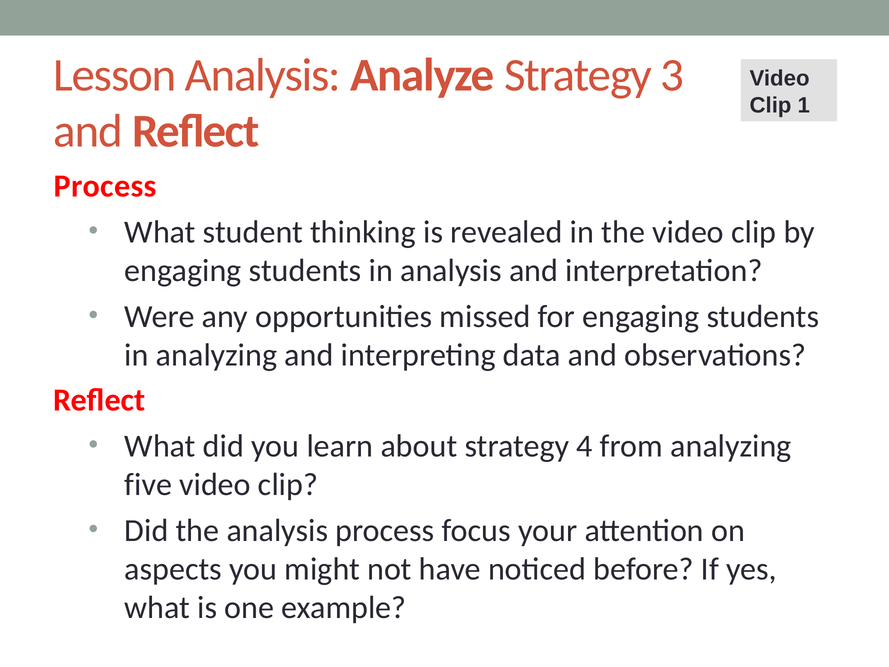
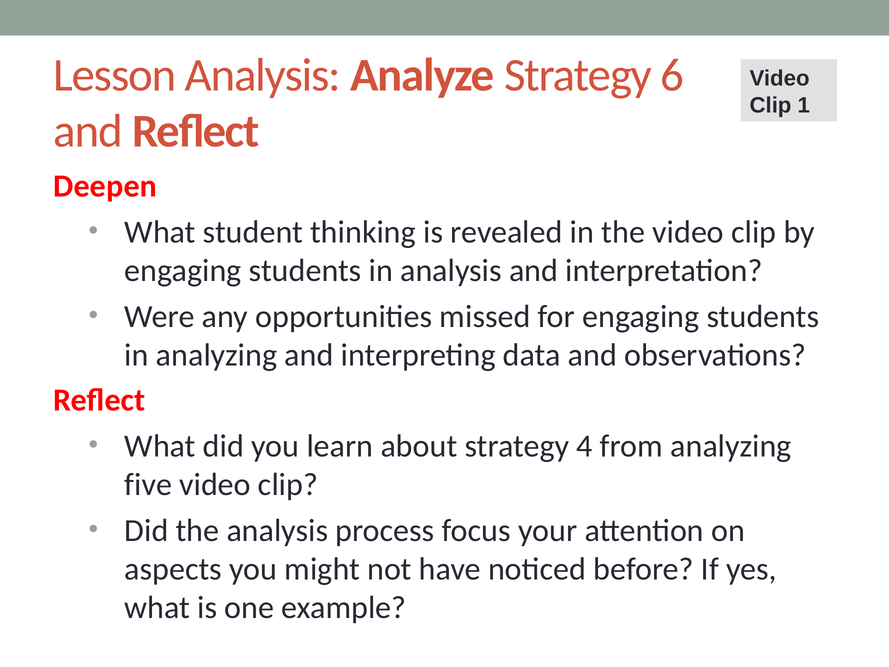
3: 3 -> 6
Process at (105, 186): Process -> Deepen
